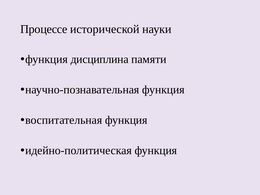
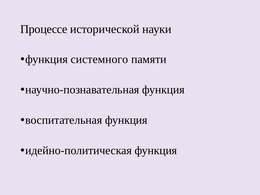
дисциплина: дисциплина -> системного
